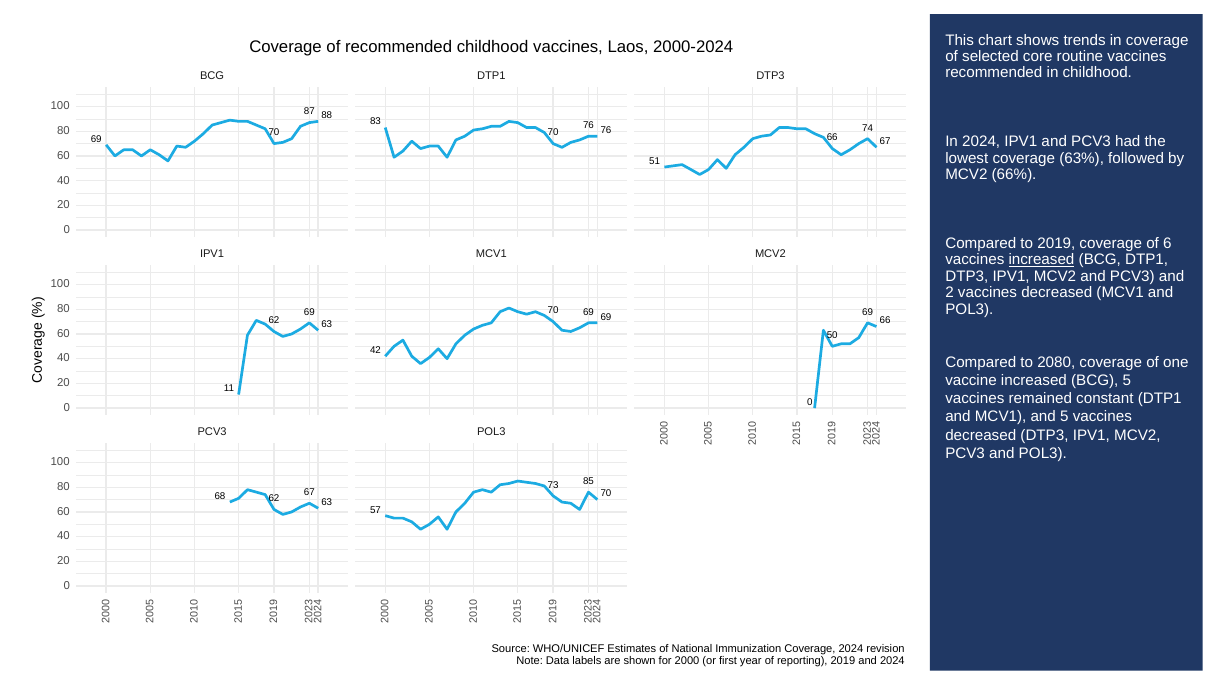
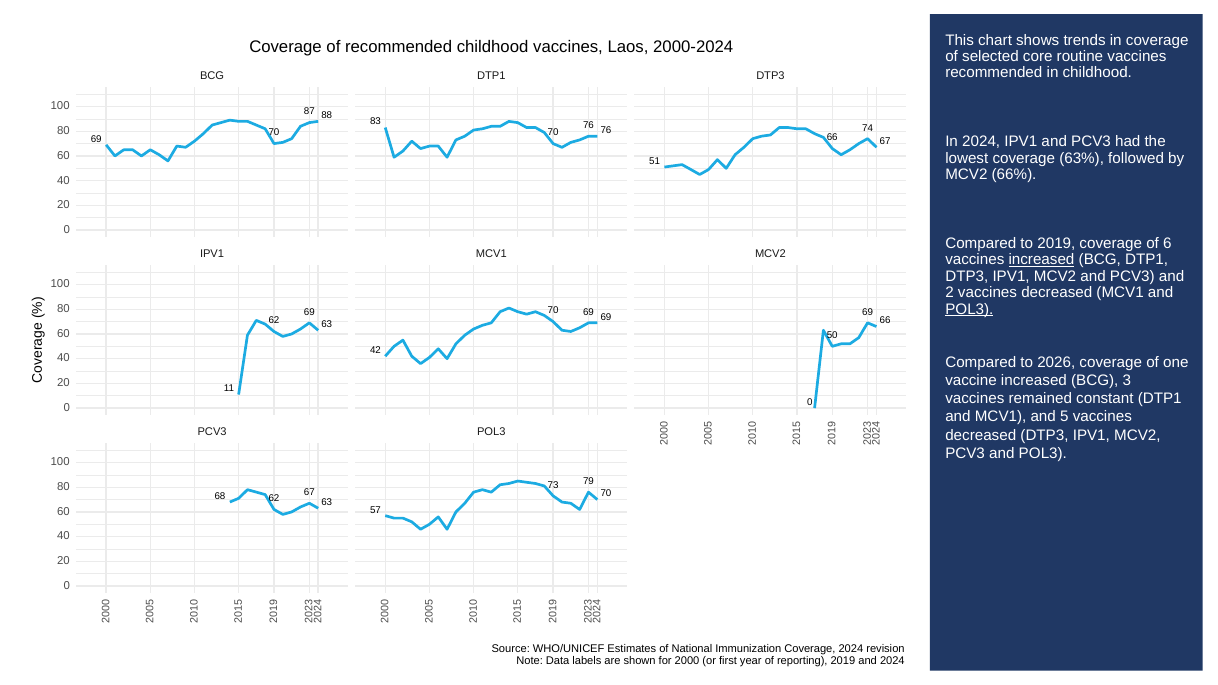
POL3 at (969, 309) underline: none -> present
2080: 2080 -> 2026
BCG 5: 5 -> 3
85: 85 -> 79
